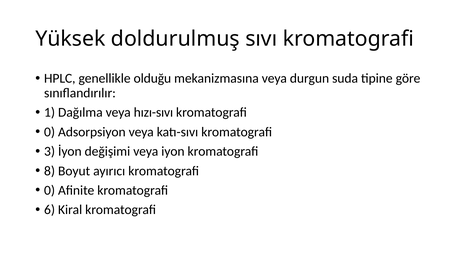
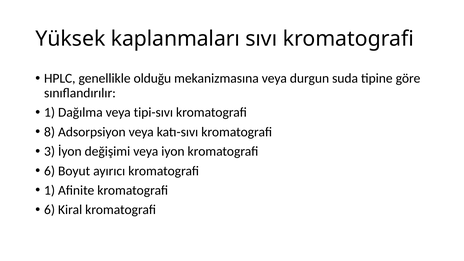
doldurulmuş: doldurulmuş -> kaplanmaları
hızı-sıvı: hızı-sıvı -> tipi-sıvı
0 at (50, 132): 0 -> 8
8 at (50, 171): 8 -> 6
0 at (50, 190): 0 -> 1
